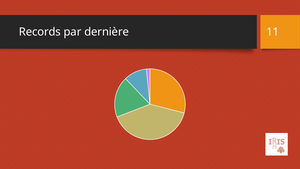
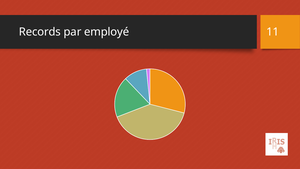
dernière: dernière -> employé
